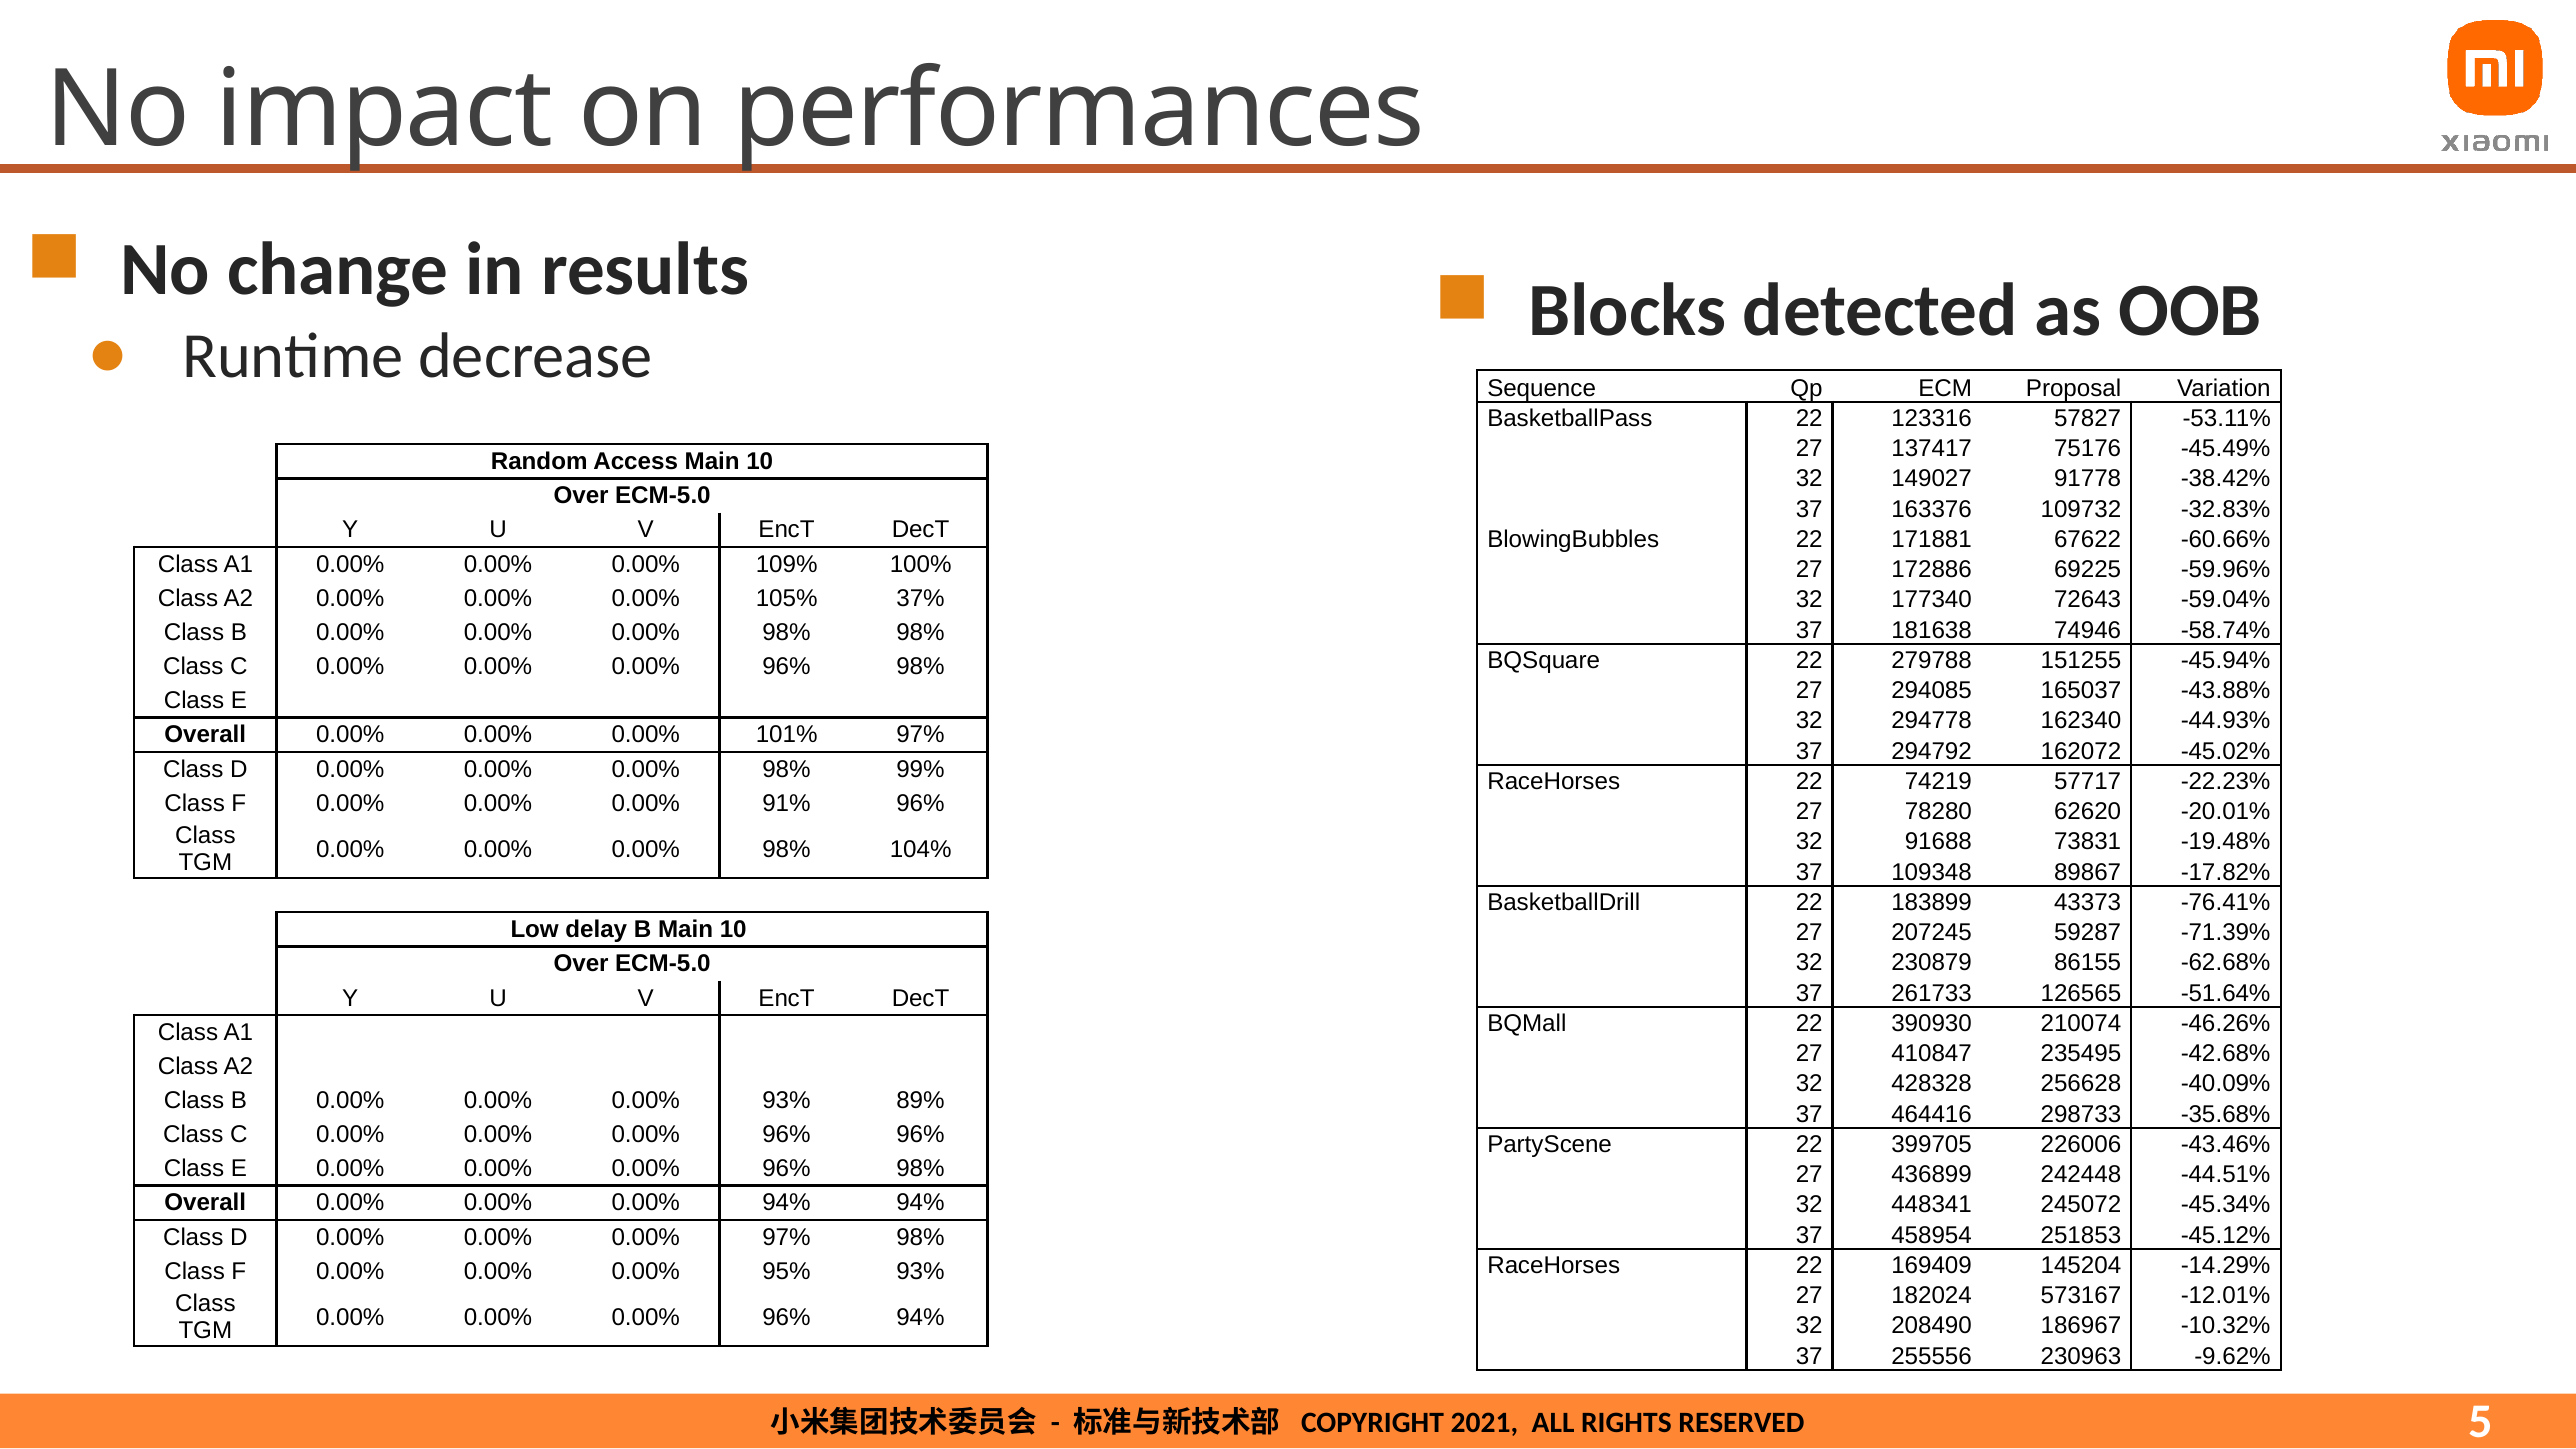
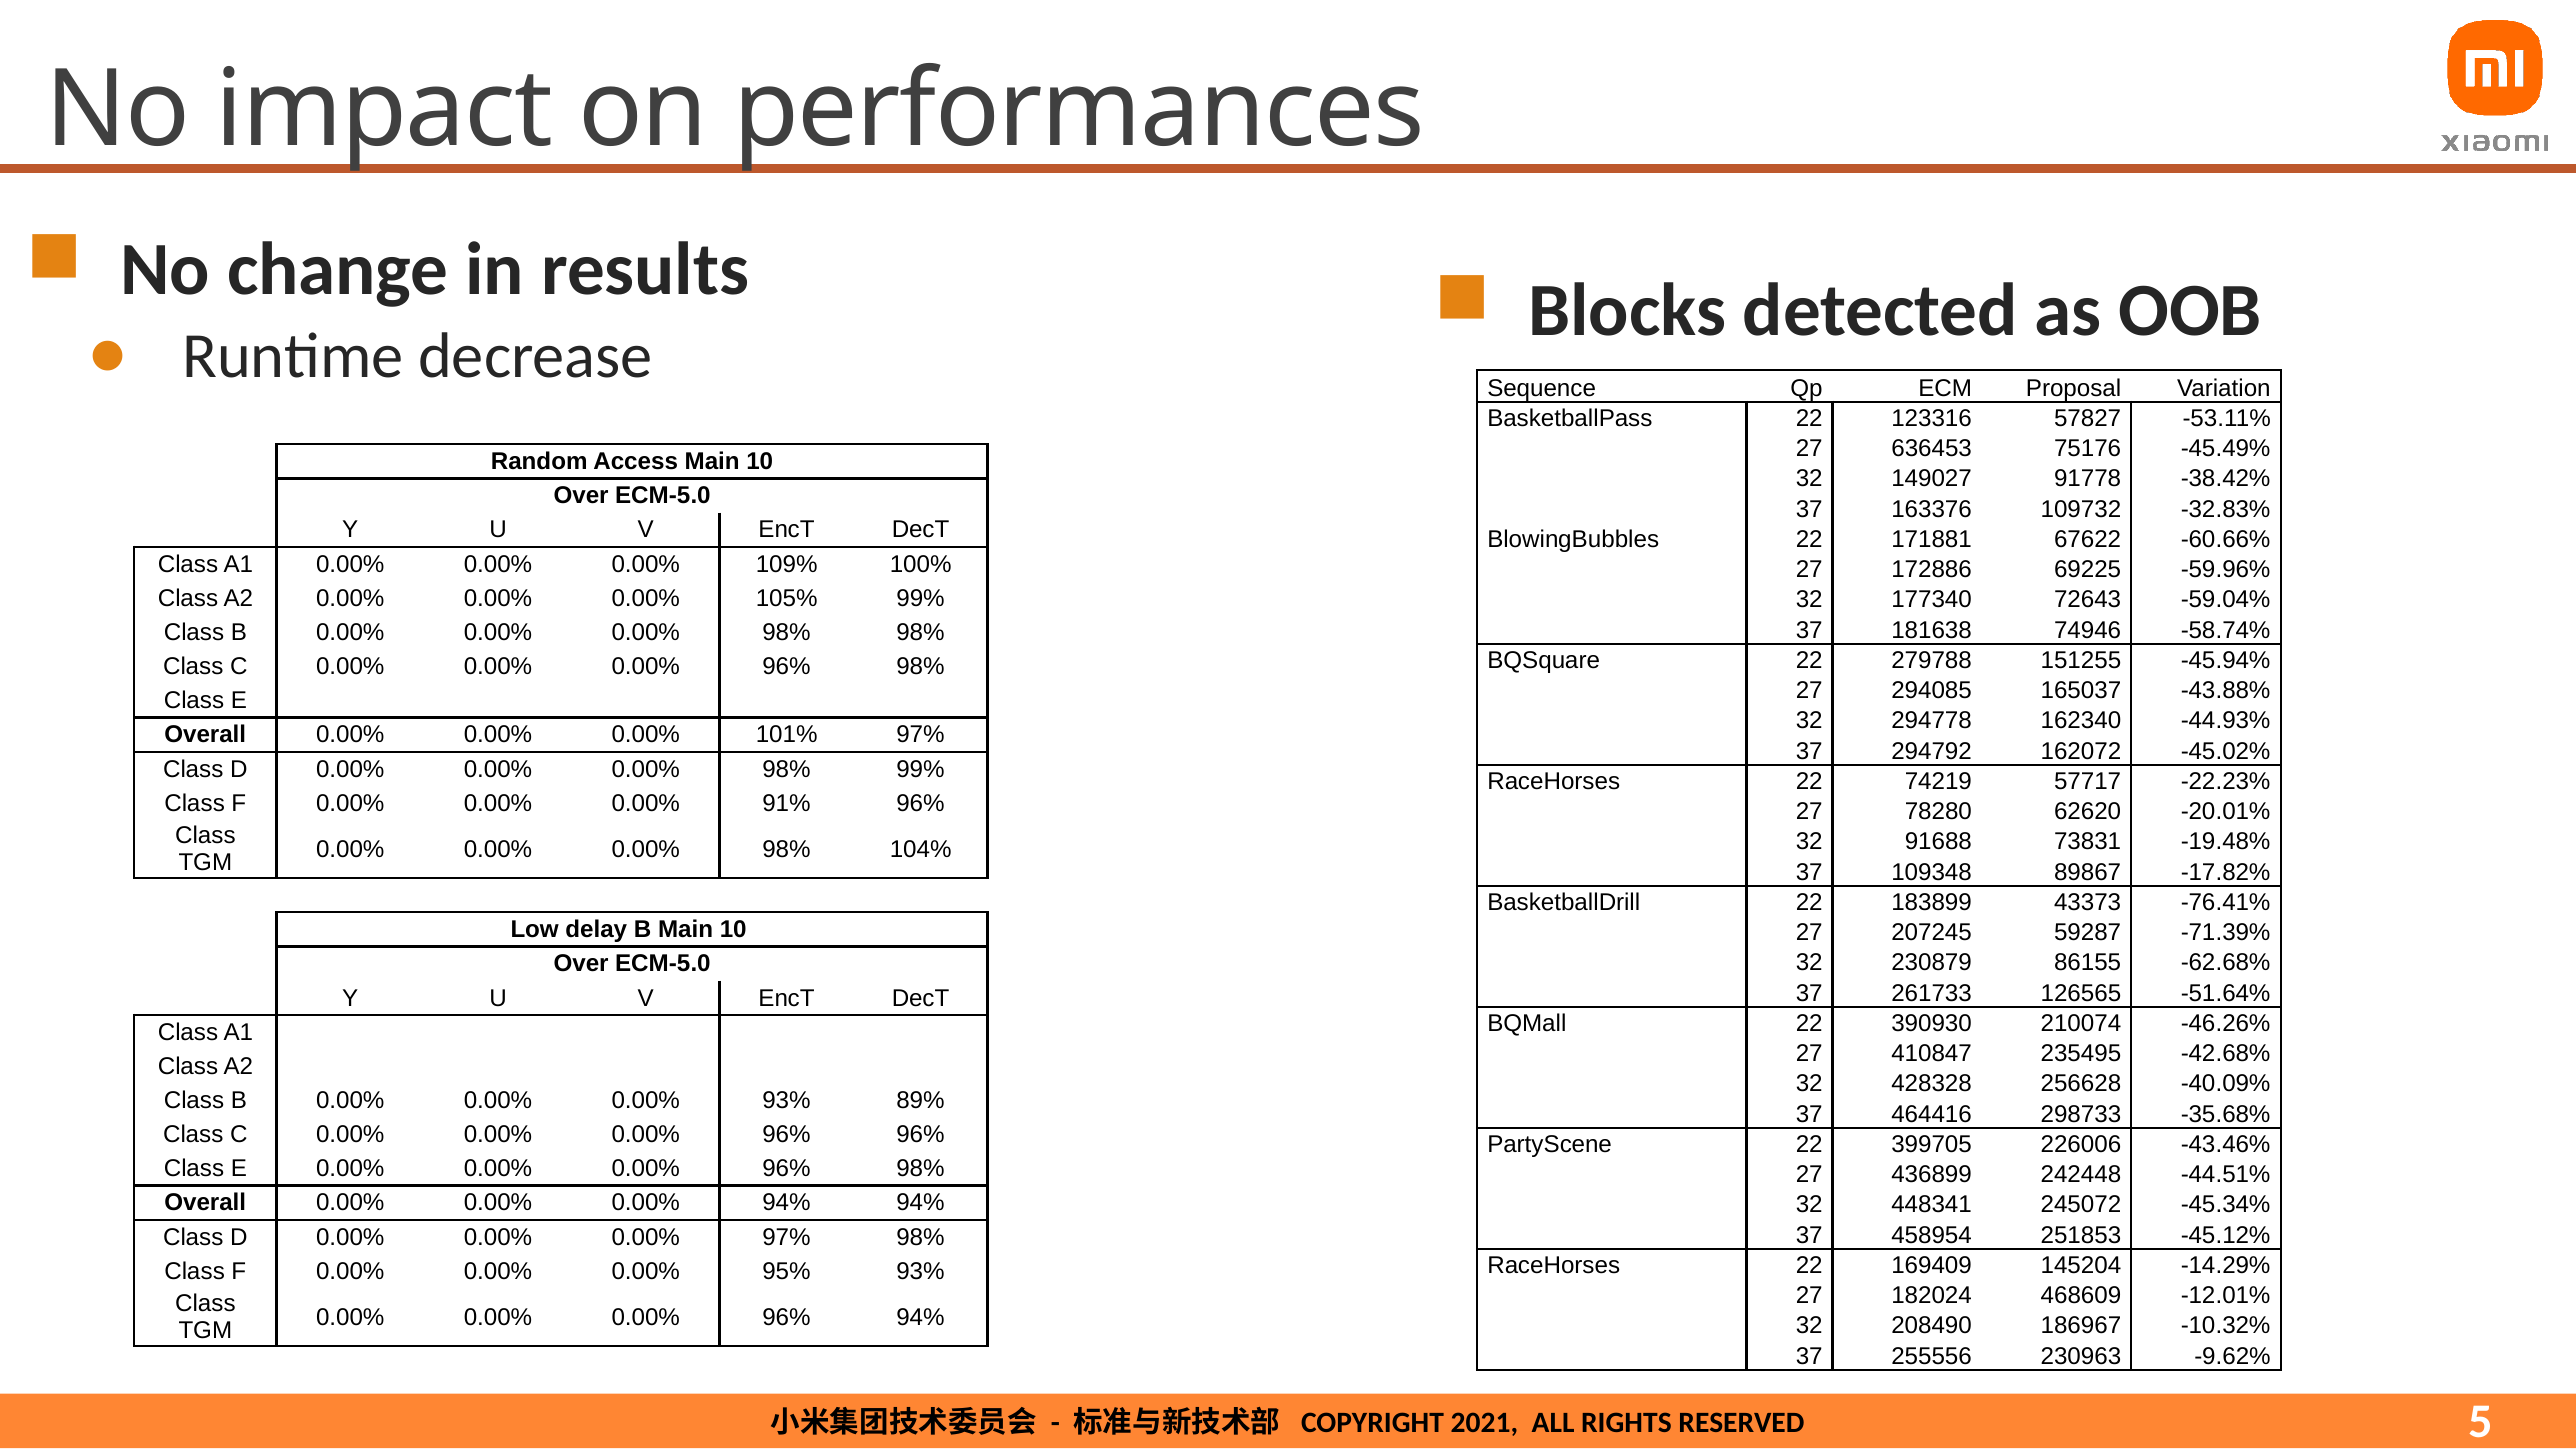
137417: 137417 -> 636453
105% 37%: 37% -> 99%
573167: 573167 -> 468609
